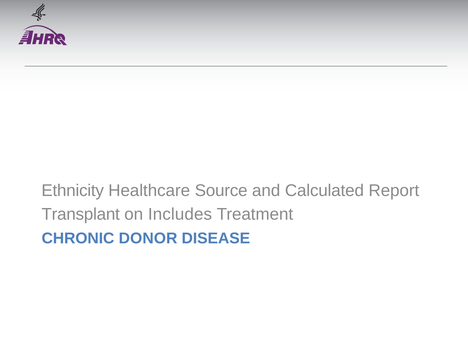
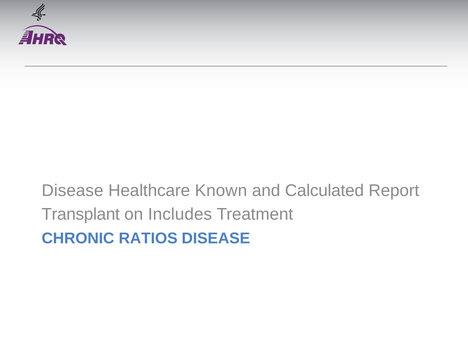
Ethnicity at (73, 191): Ethnicity -> Disease
Source: Source -> Known
DONOR: DONOR -> RATIOS
